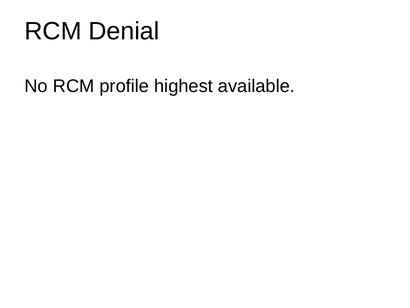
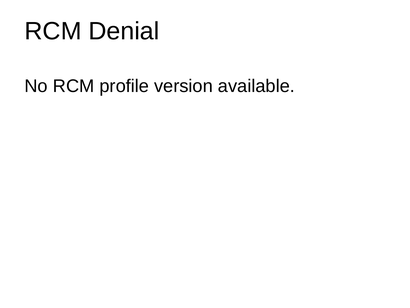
highest: highest -> version
